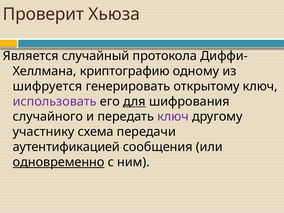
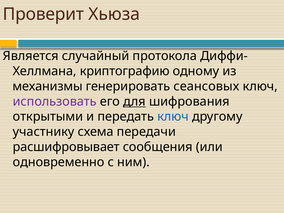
шифруется: шифруется -> механизмы
открытому: открытому -> сеансовых
случайного: случайного -> открытыми
ключ at (173, 117) colour: purple -> blue
аутентификацией: аутентификацией -> расшифровывает
одновременно underline: present -> none
